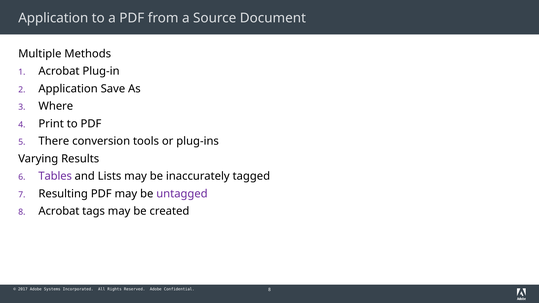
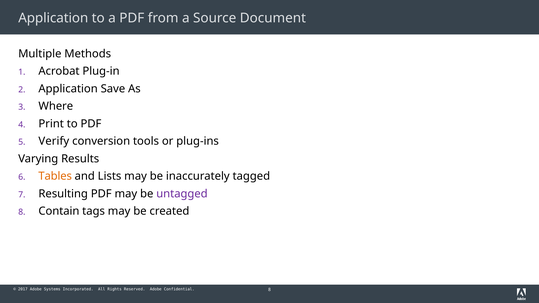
There: There -> Verify
Tables colour: purple -> orange
8 Acrobat: Acrobat -> Contain
